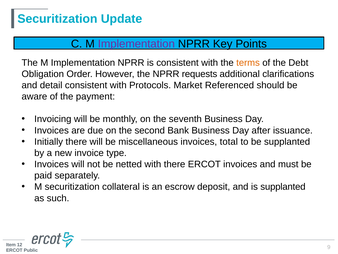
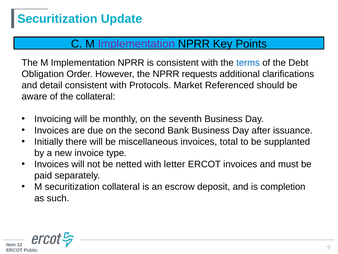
terms colour: orange -> blue
the payment: payment -> collateral
with there: there -> letter
is supplanted: supplanted -> completion
